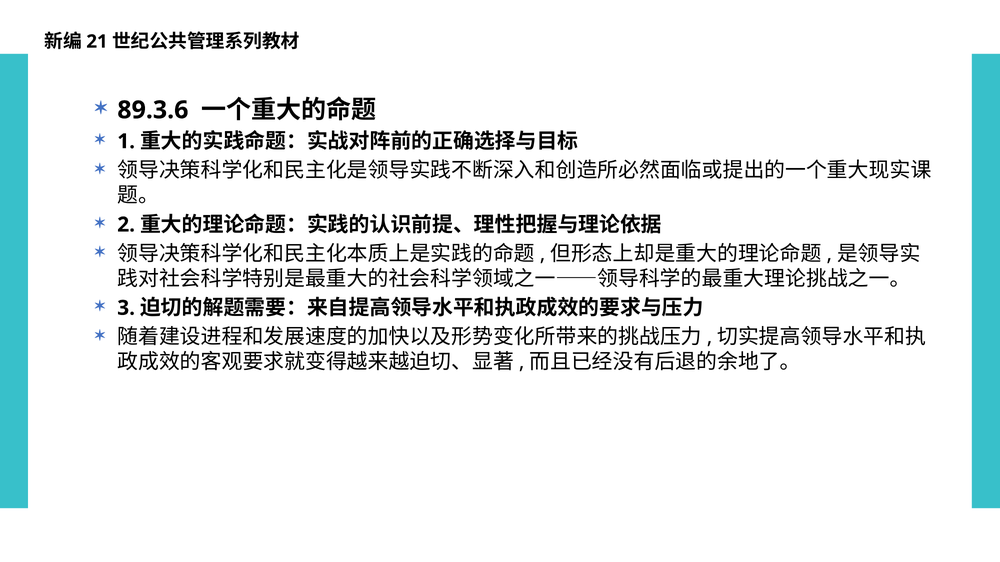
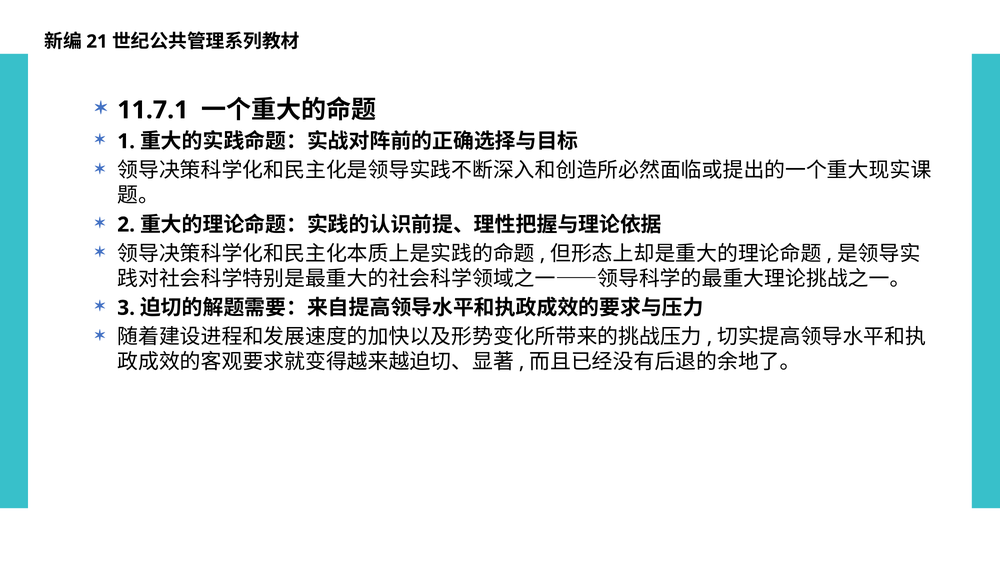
89.3.6: 89.3.6 -> 11.7.1
